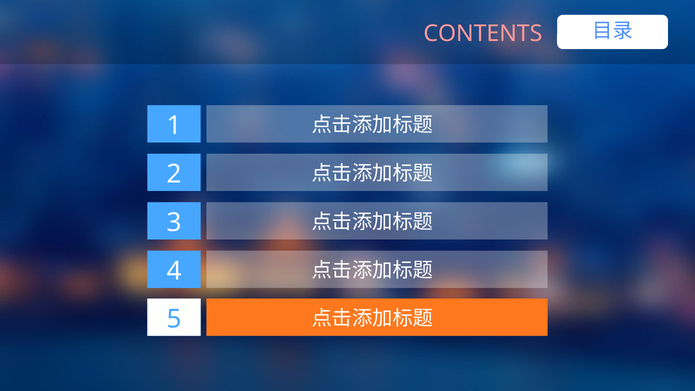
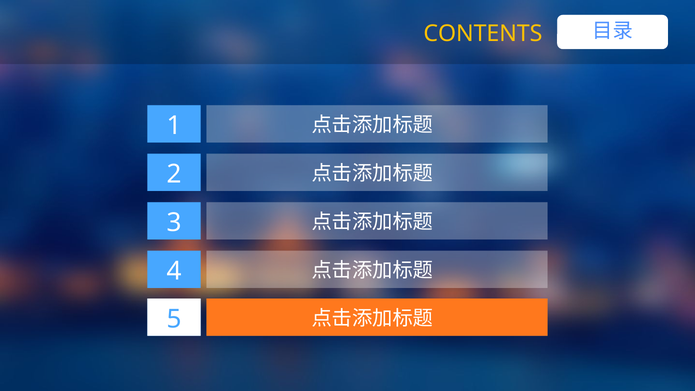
CONTENTS colour: pink -> yellow
